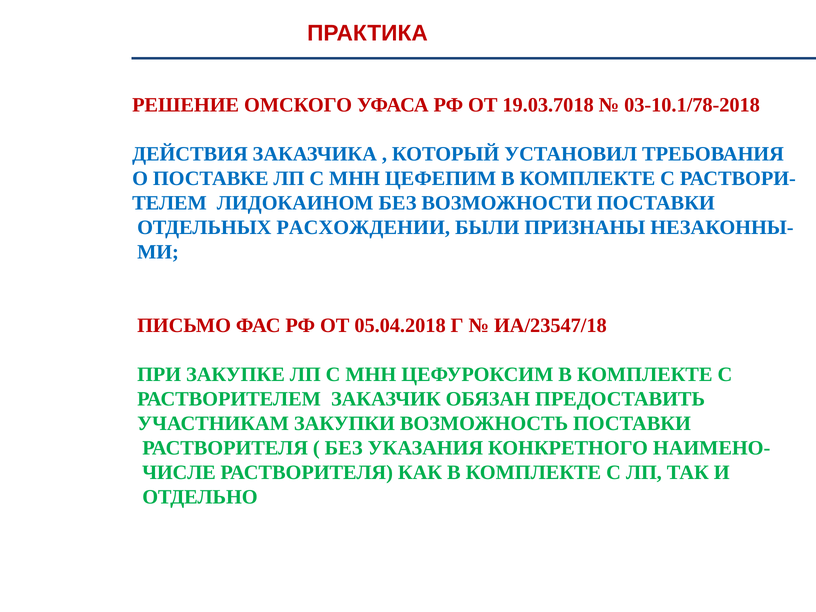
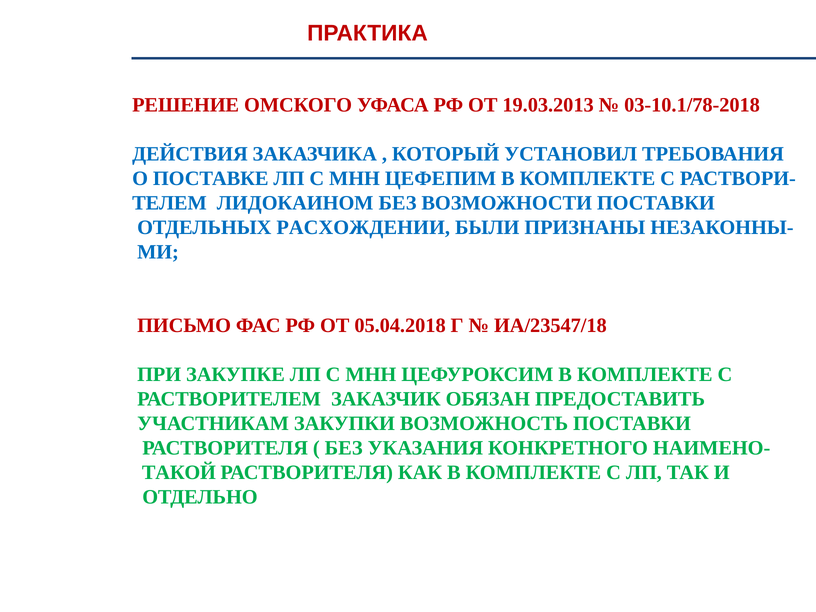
19.03.7018: 19.03.7018 -> 19.03.2013
ЧИСЛЕ: ЧИСЛЕ -> ТАКОЙ
